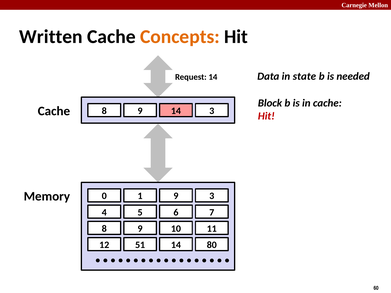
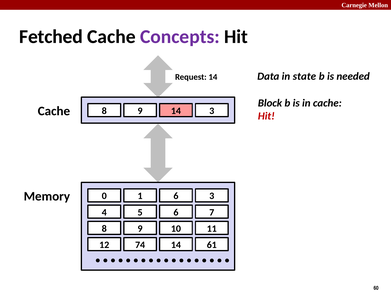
Written: Written -> Fetched
Concepts colour: orange -> purple
1 9: 9 -> 6
51: 51 -> 74
80: 80 -> 61
